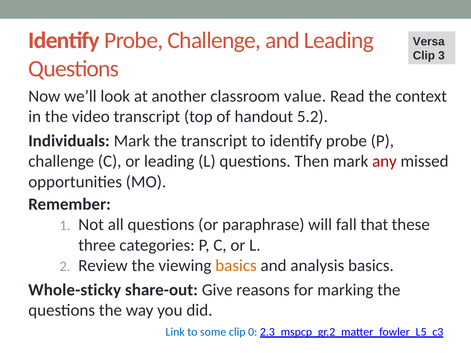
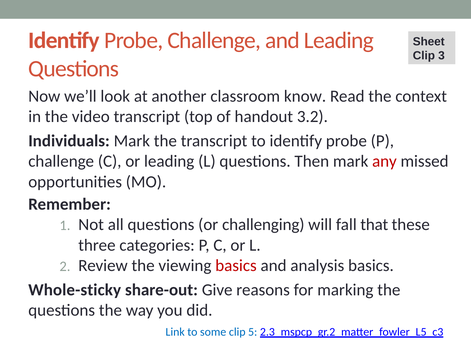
Versa: Versa -> Sheet
value: value -> know
5.2: 5.2 -> 3.2
paraphrase: paraphrase -> challenging
basics at (236, 266) colour: orange -> red
0: 0 -> 5
